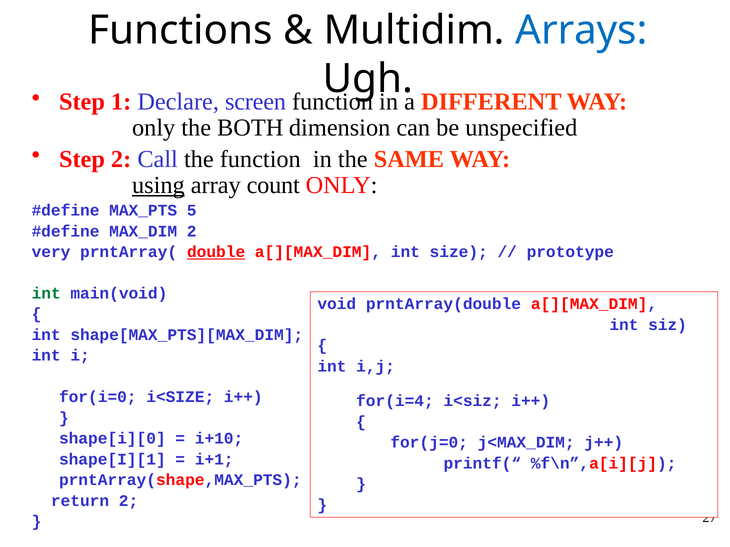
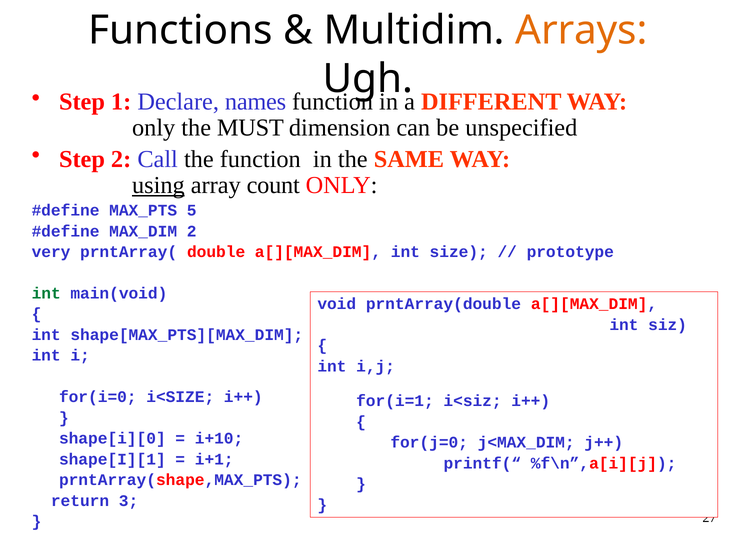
Arrays colour: blue -> orange
screen: screen -> names
BOTH: BOTH -> MUST
double underline: present -> none
for(i=4: for(i=4 -> for(i=1
return 2: 2 -> 3
